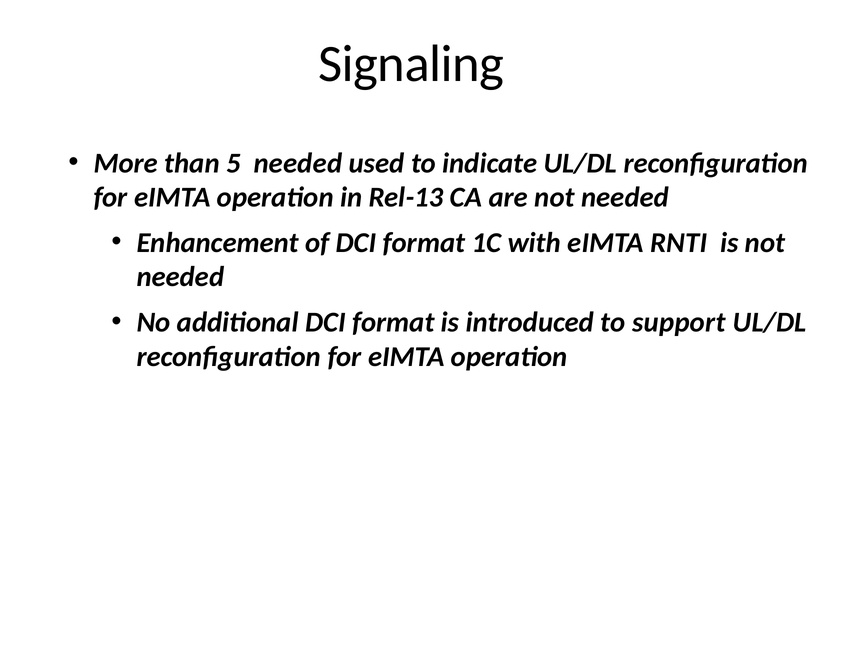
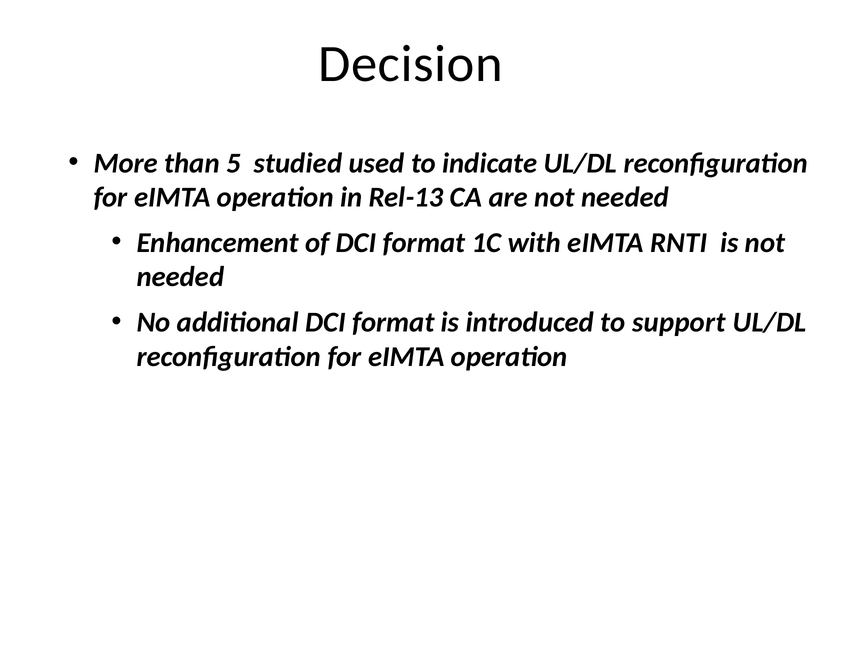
Signaling: Signaling -> Decision
5 needed: needed -> studied
